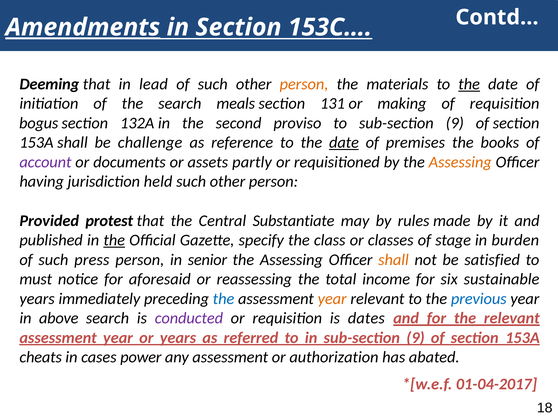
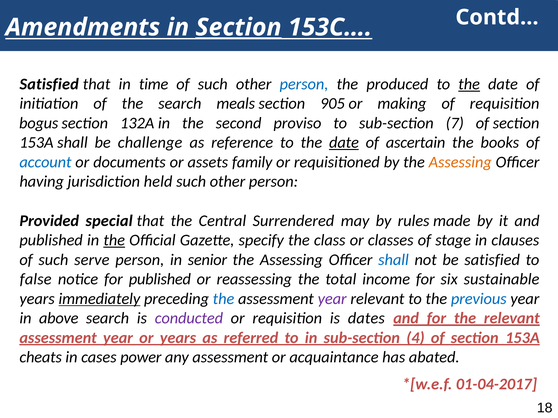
Amendments underline: present -> none
Section at (239, 27) underline: none -> present
Deeming at (49, 84): Deeming -> Satisfied
lead: lead -> time
person at (304, 84) colour: orange -> blue
materials: materials -> produced
131: 131 -> 905
to sub-section 9: 9 -> 7
premises: premises -> ascertain
account colour: purple -> blue
partly: partly -> family
protest: protest -> special
Substantiate: Substantiate -> Surrendered
burden: burden -> clauses
press: press -> serve
shall at (394, 260) colour: orange -> blue
must: must -> false
for aforesaid: aforesaid -> published
immediately underline: none -> present
year at (332, 299) colour: orange -> purple
in sub-section 9: 9 -> 4
authorization: authorization -> acquaintance
